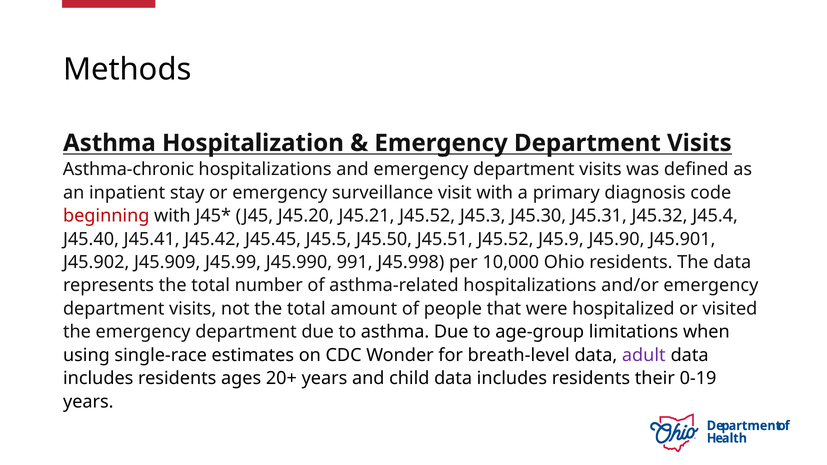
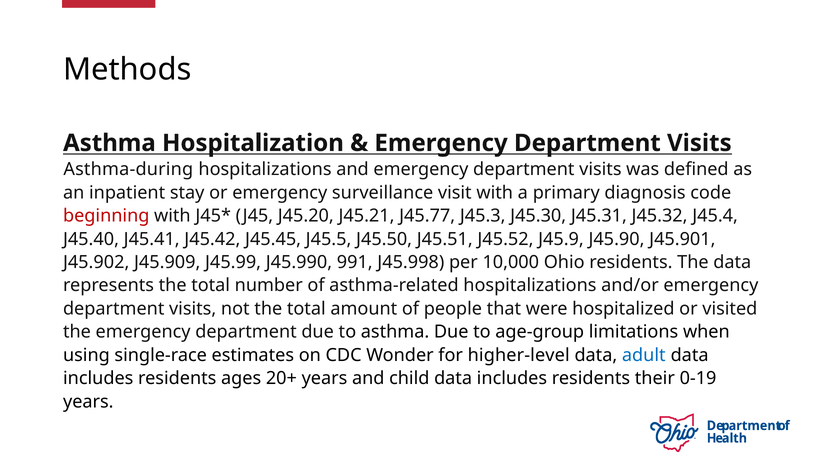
Asthma-chronic: Asthma-chronic -> Asthma-during
J45.21 J45.52: J45.52 -> J45.77
breath-level: breath-level -> higher-level
adult colour: purple -> blue
